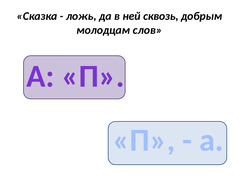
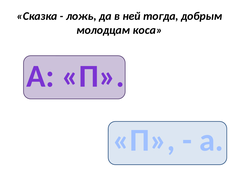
сквозь: сквозь -> тогда
слов: слов -> коса
